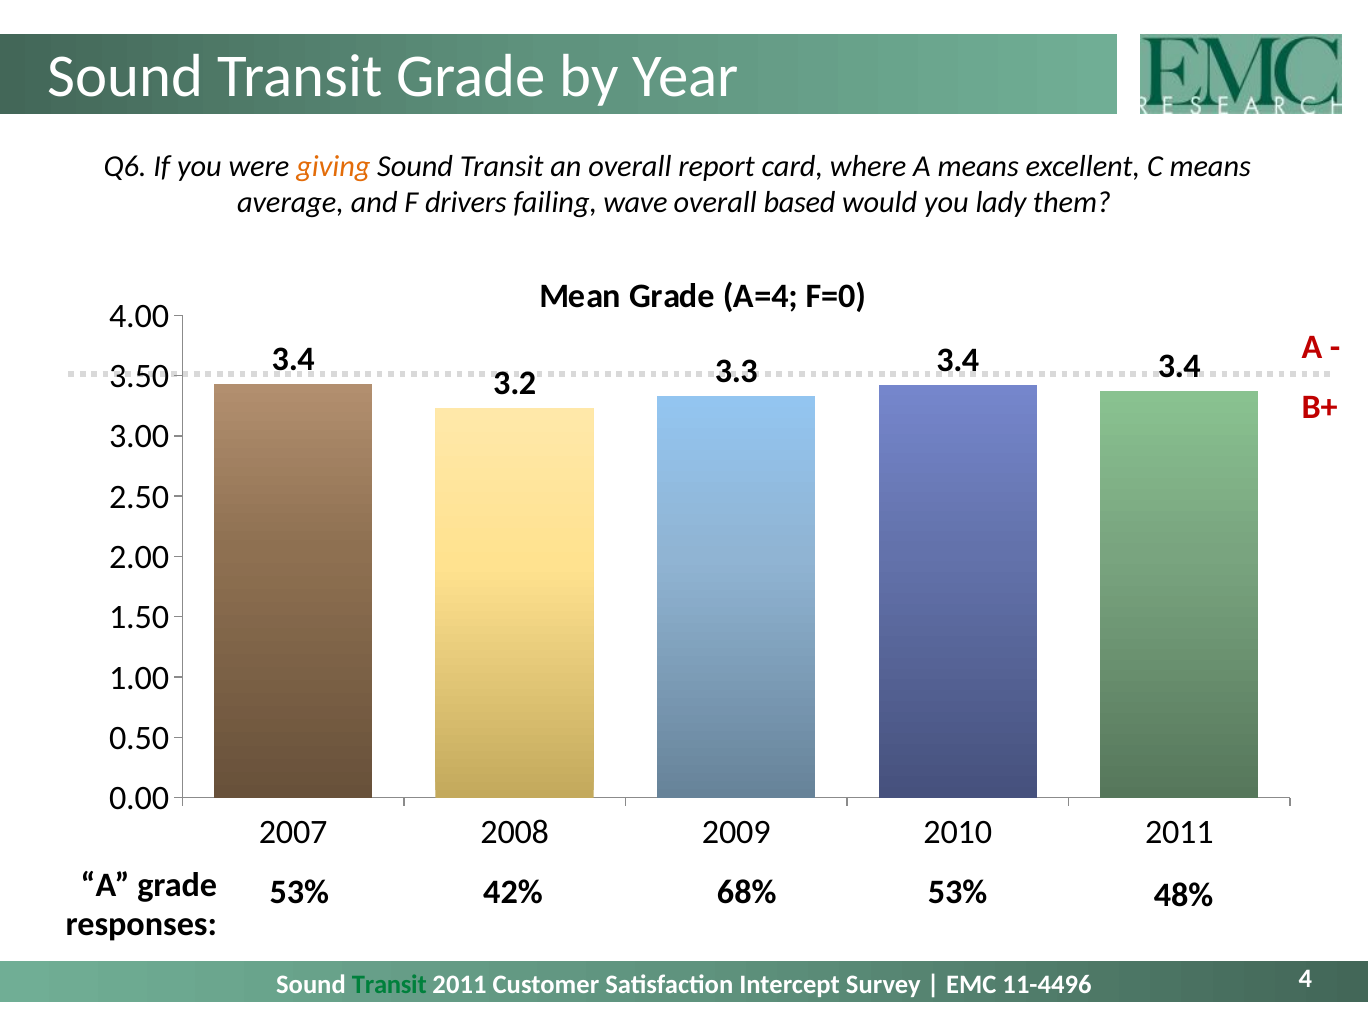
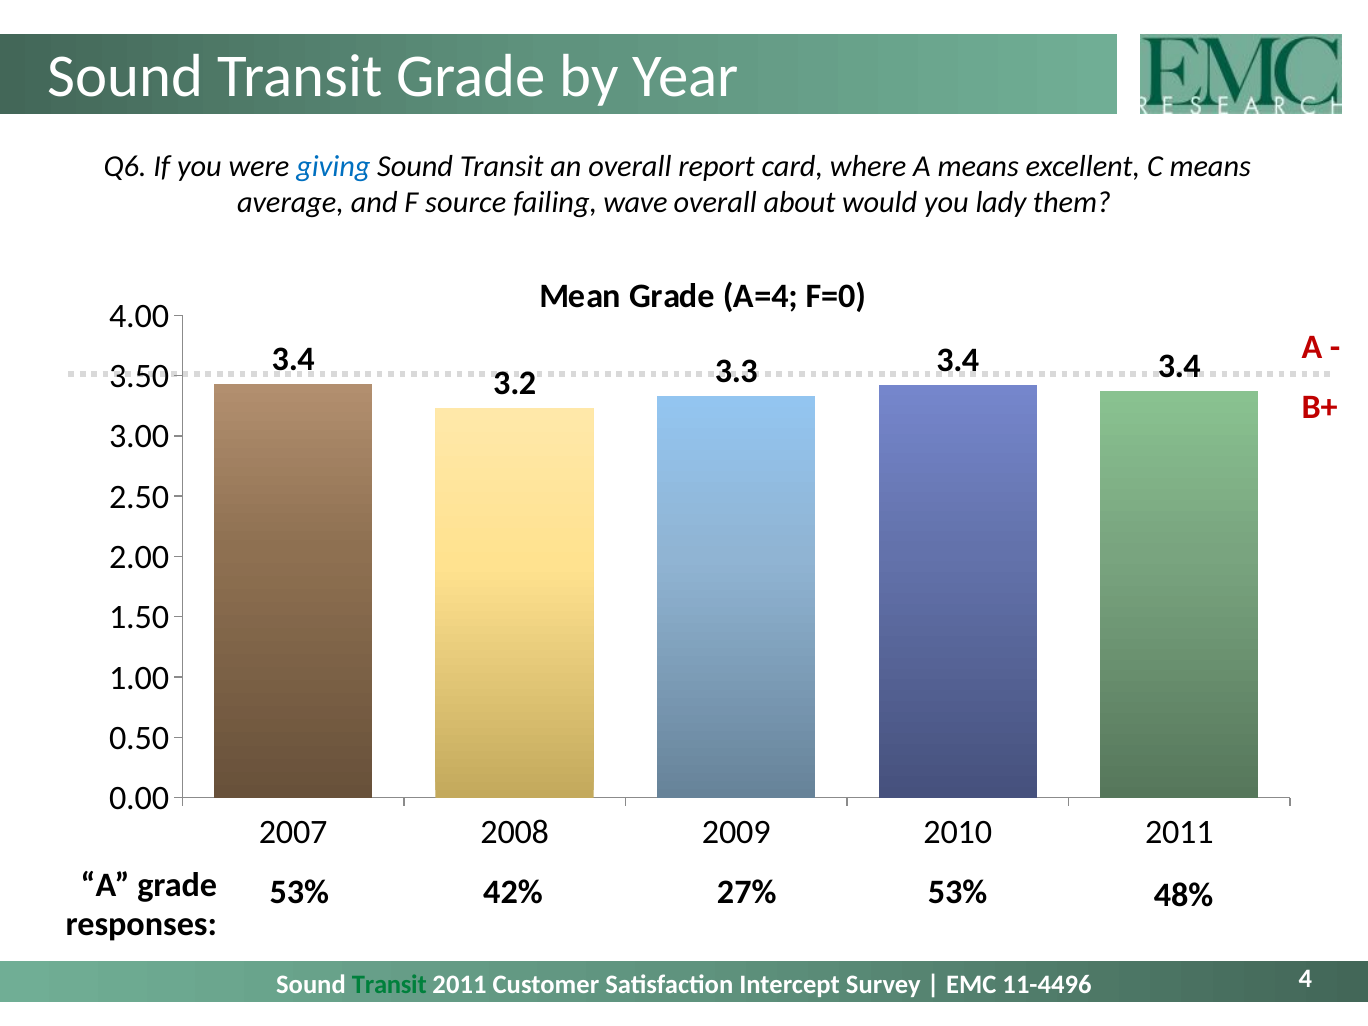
giving colour: orange -> blue
drivers: drivers -> source
based: based -> about
68%: 68% -> 27%
